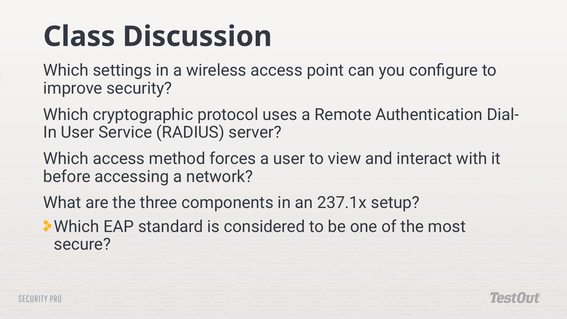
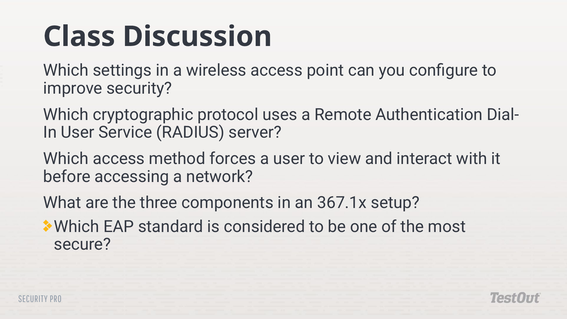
237.1x: 237.1x -> 367.1x
